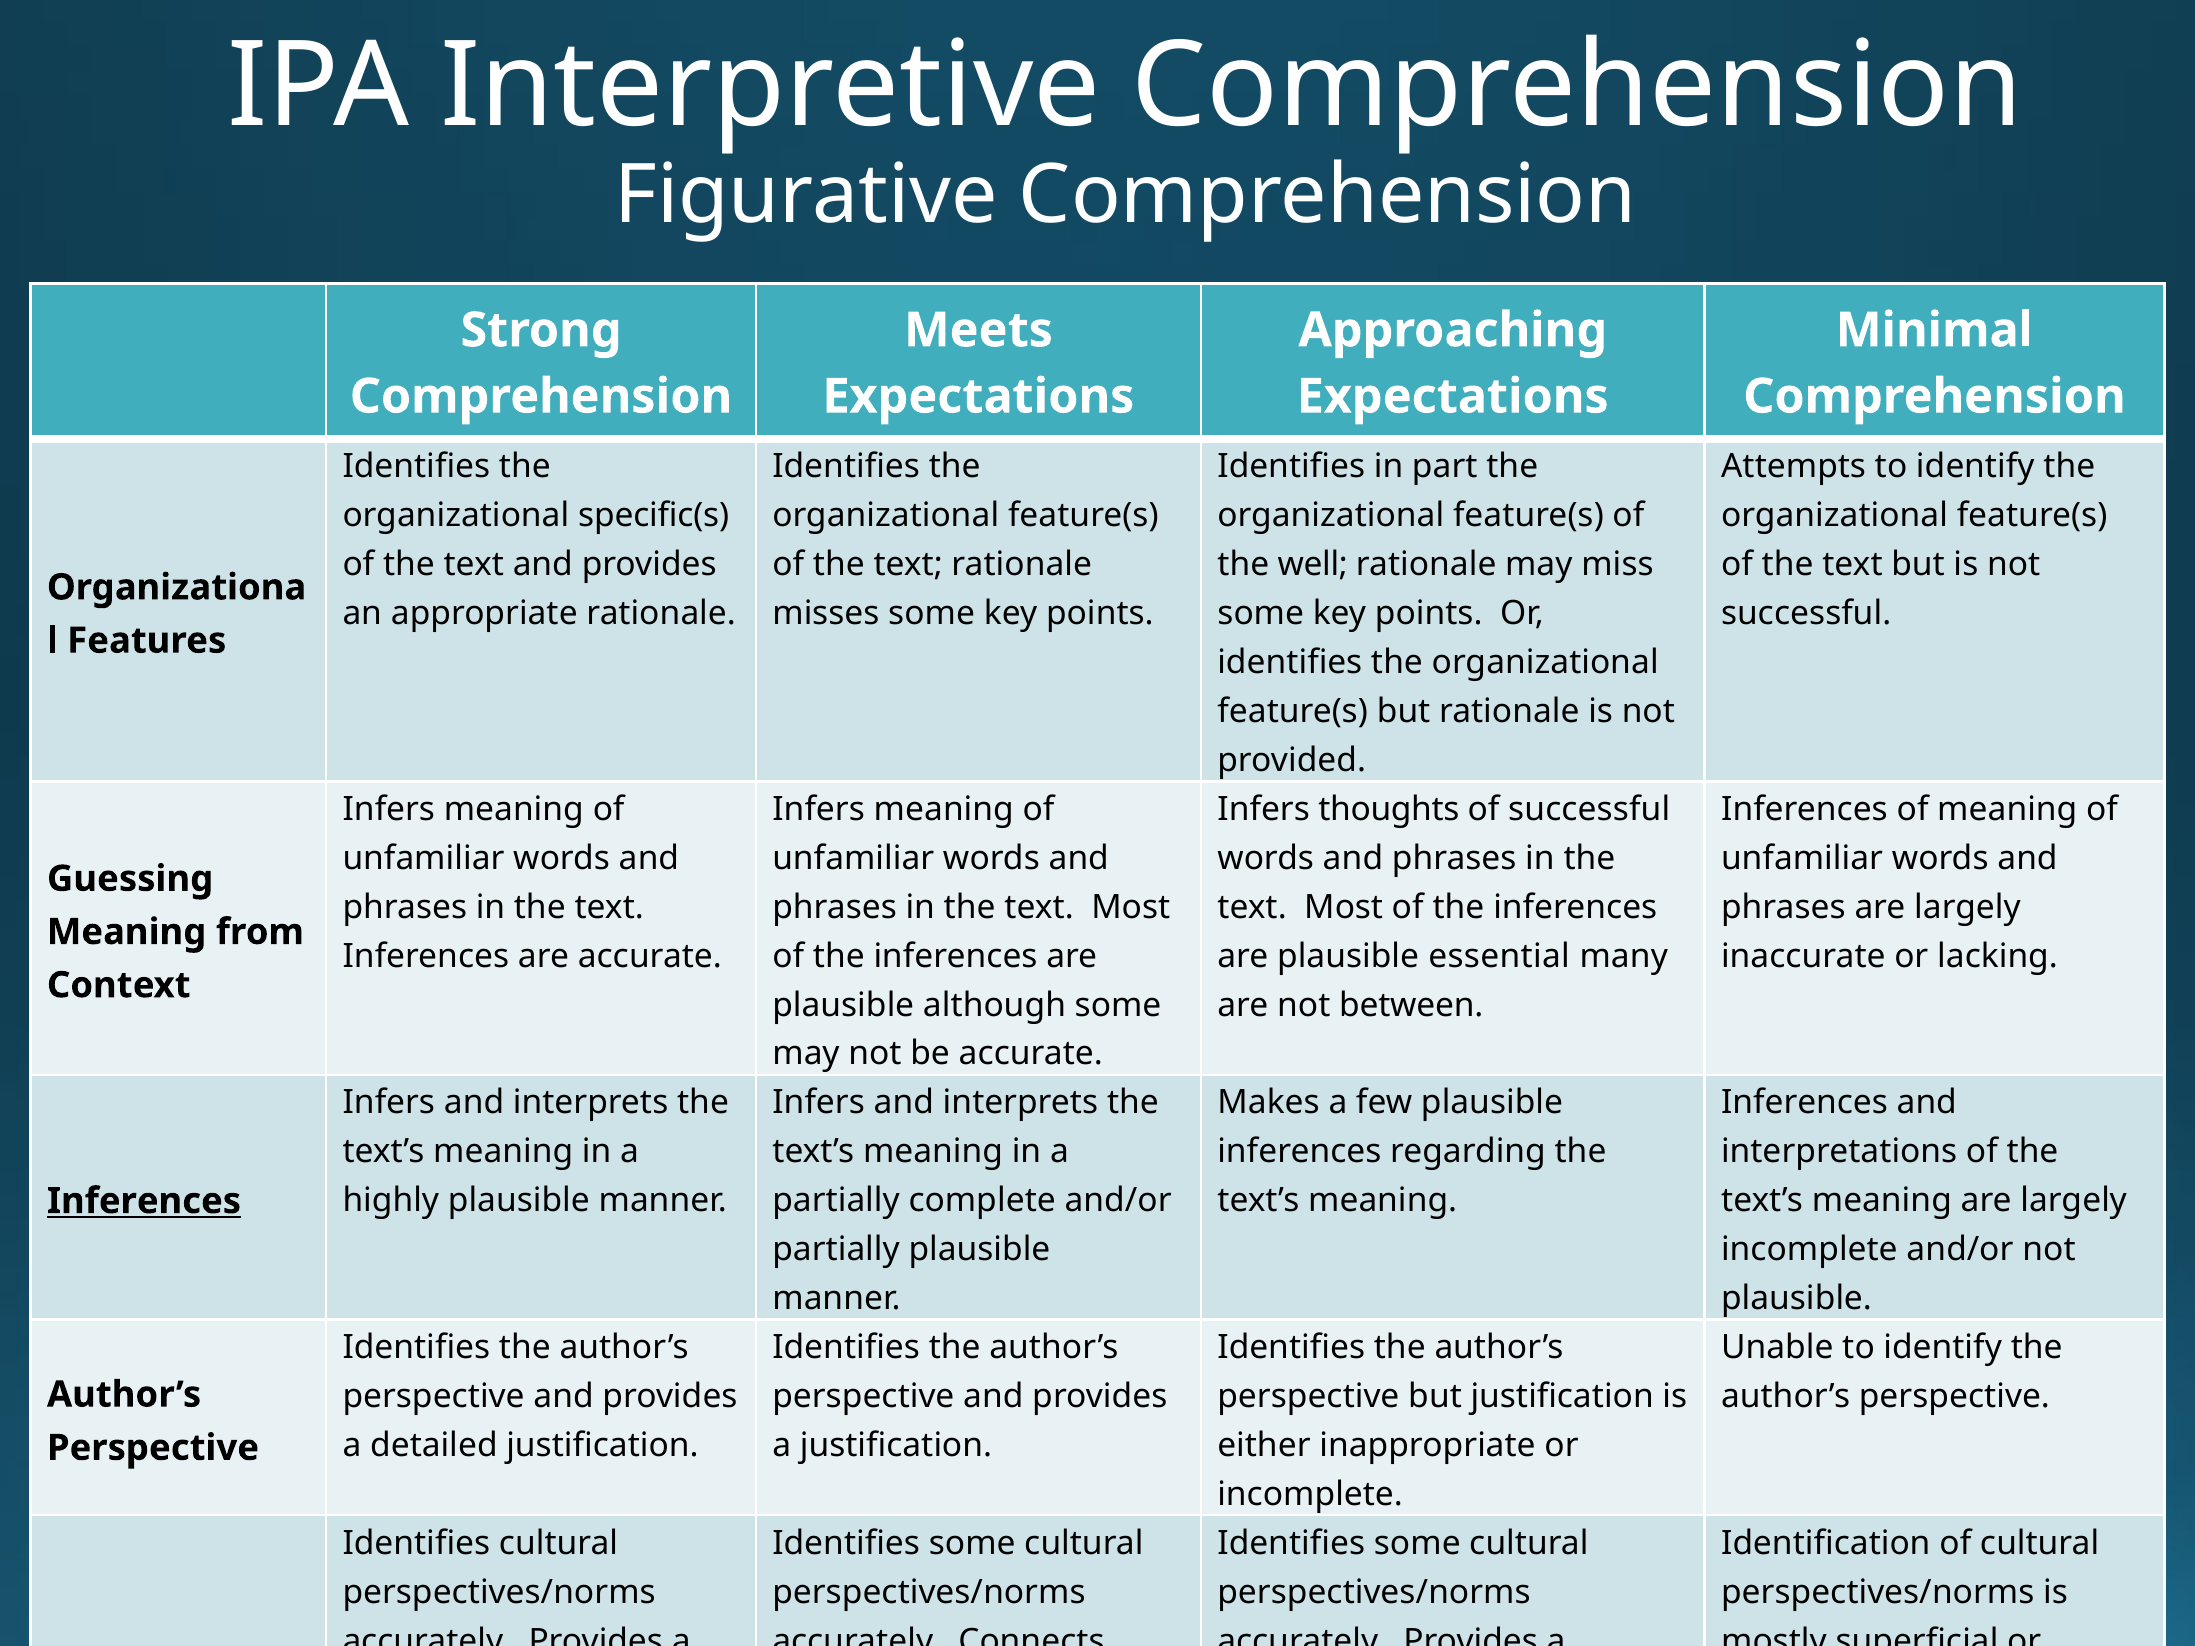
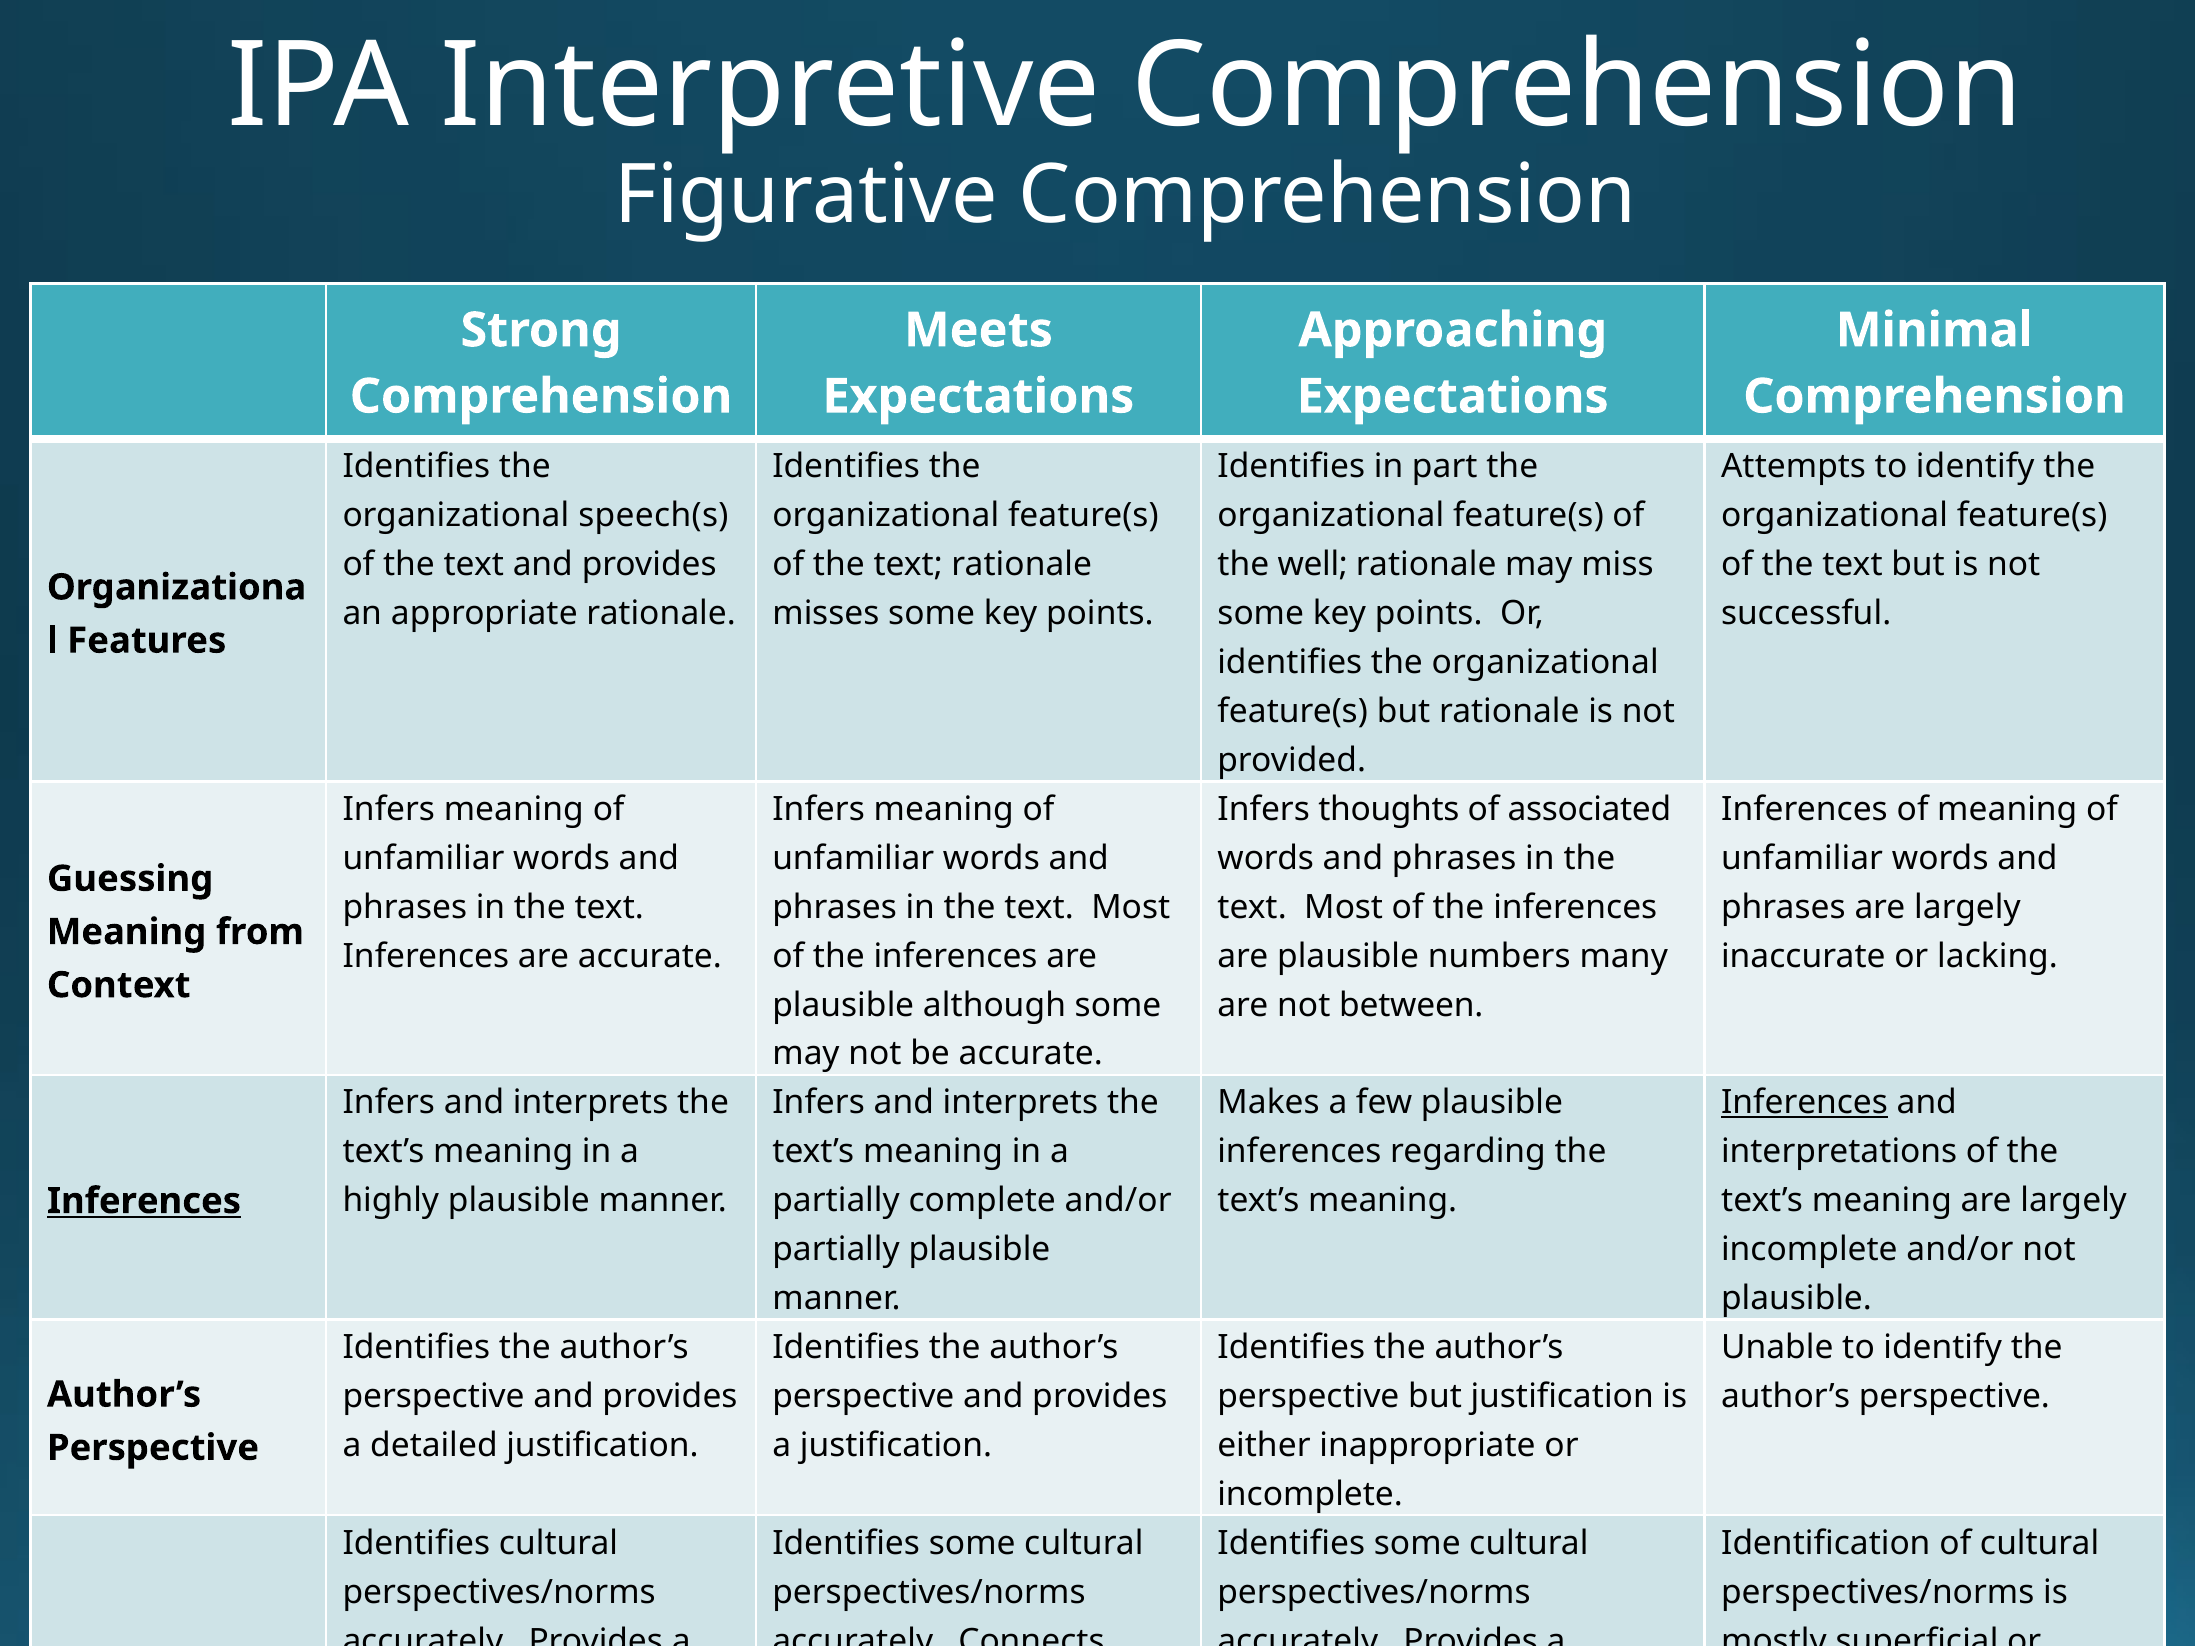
specific(s: specific(s -> speech(s
of successful: successful -> associated
essential: essential -> numbers
Inferences at (1805, 1103) underline: none -> present
